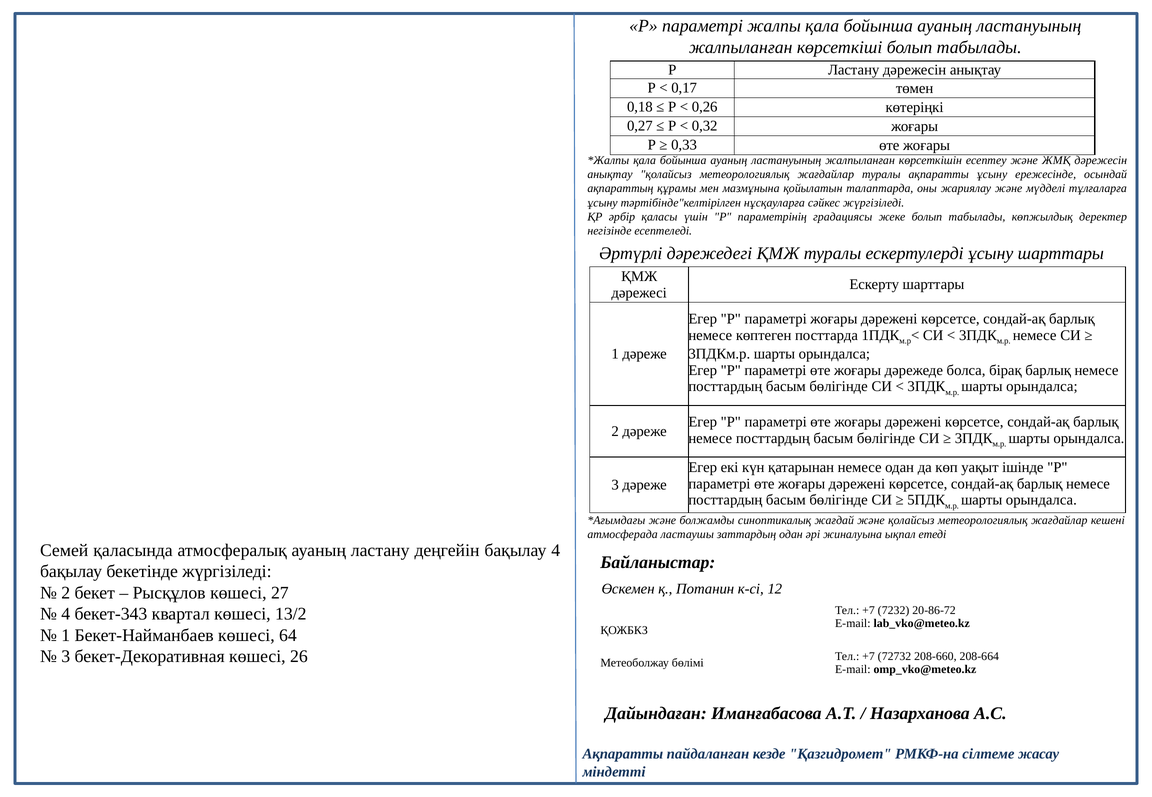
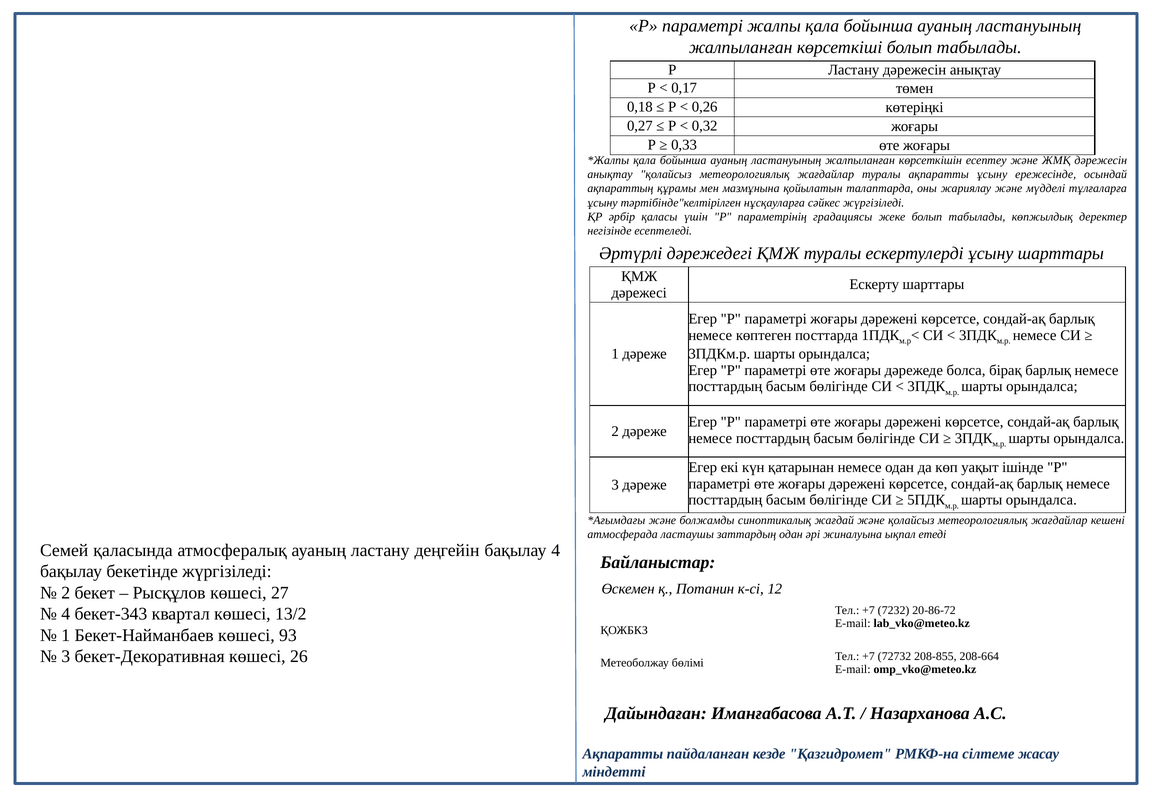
64: 64 -> 93
208-660: 208-660 -> 208-855
